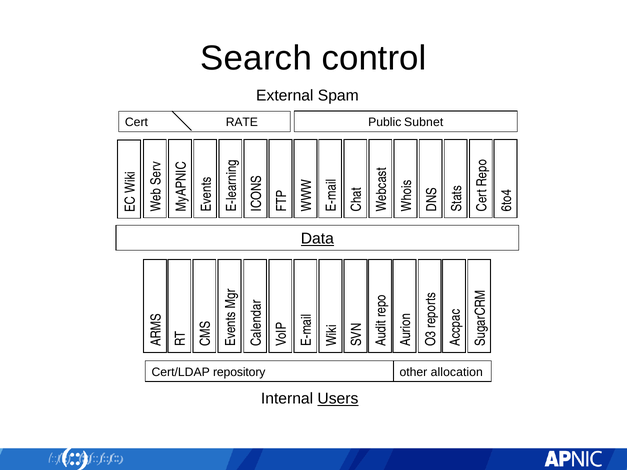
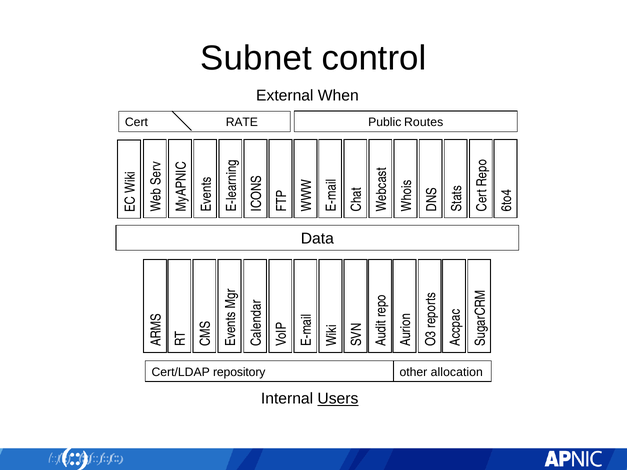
Search: Search -> Subnet
Spam: Spam -> When
Subnet: Subnet -> Routes
Data underline: present -> none
